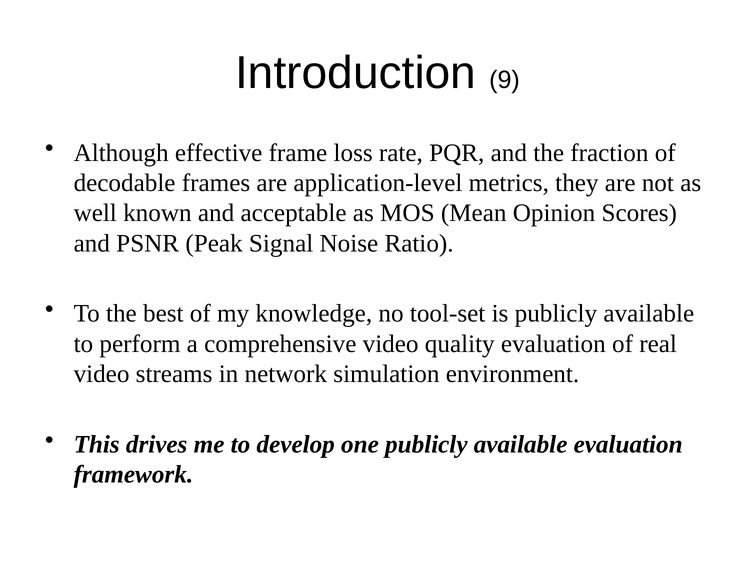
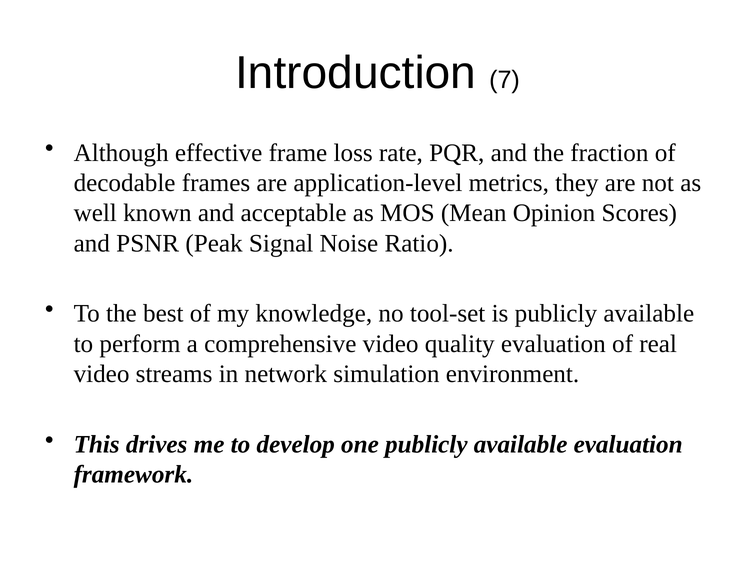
9: 9 -> 7
